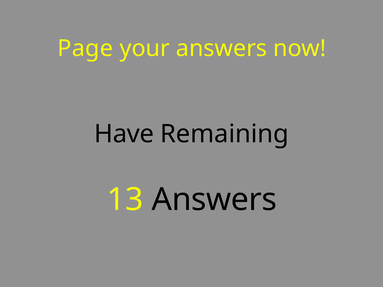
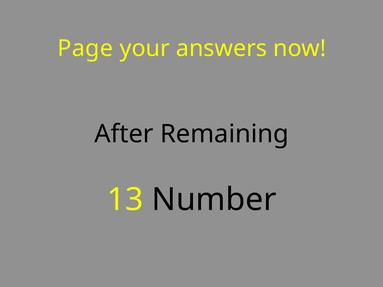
Have: Have -> After
13 Answers: Answers -> Number
